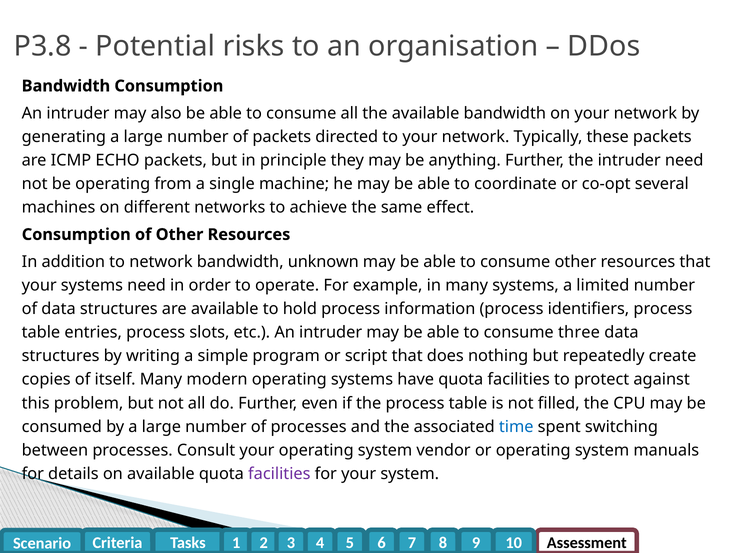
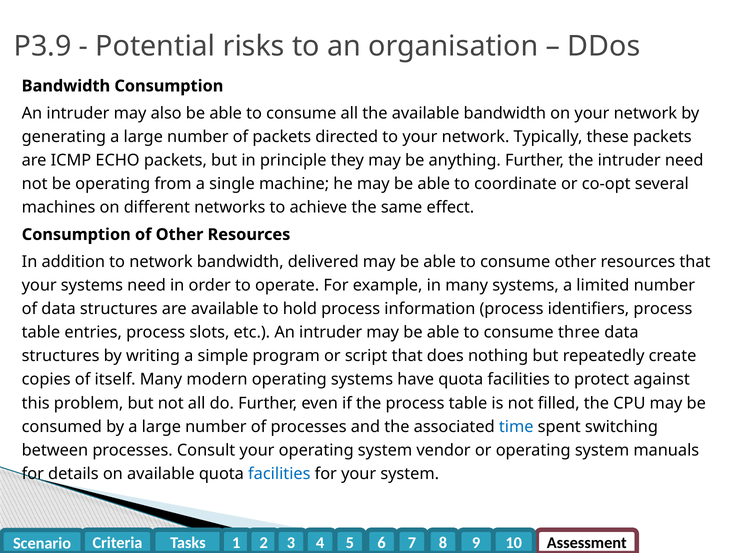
P3.8: P3.8 -> P3.9
unknown: unknown -> delivered
facilities at (279, 474) colour: purple -> blue
